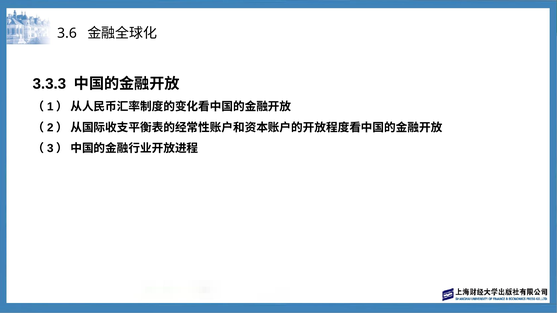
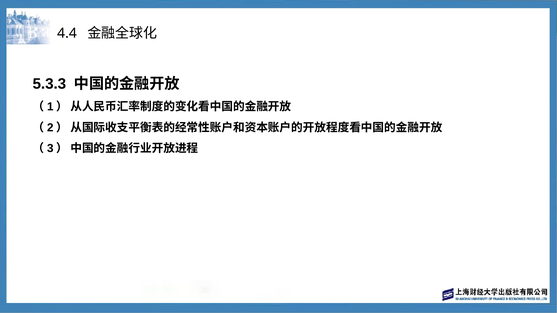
3.6: 3.6 -> 4.4
3.3.3: 3.3.3 -> 5.3.3
